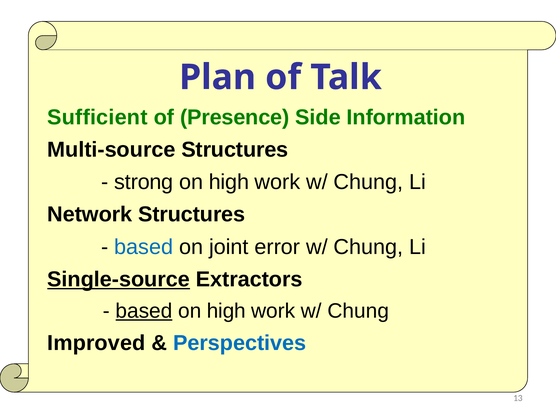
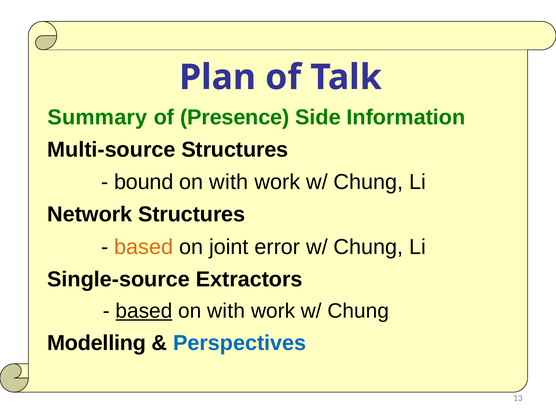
Sufficient: Sufficient -> Summary
strong: strong -> bound
high at (229, 182): high -> with
based at (144, 247) colour: blue -> orange
Single-source underline: present -> none
high at (226, 311): high -> with
Improved: Improved -> Modelling
